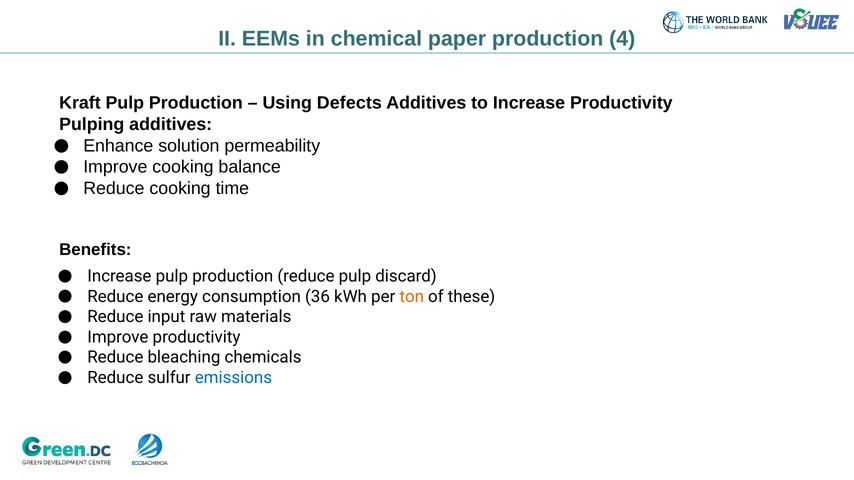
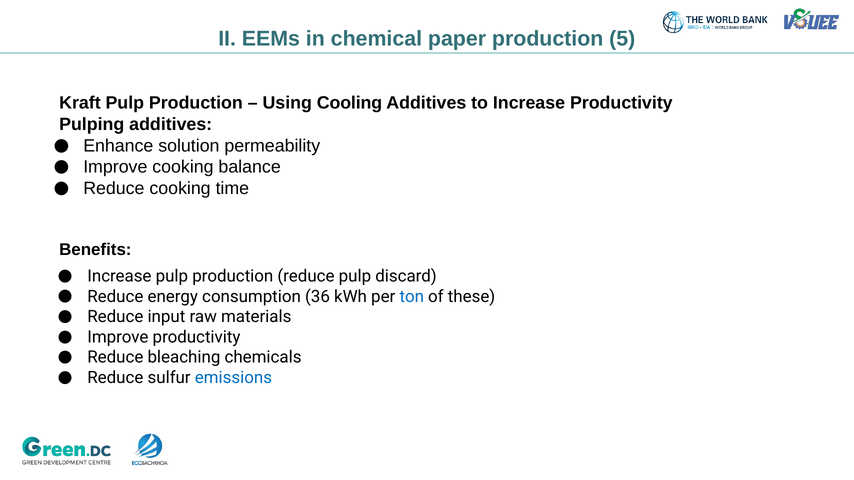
4: 4 -> 5
Defects: Defects -> Cooling
ton colour: orange -> blue
